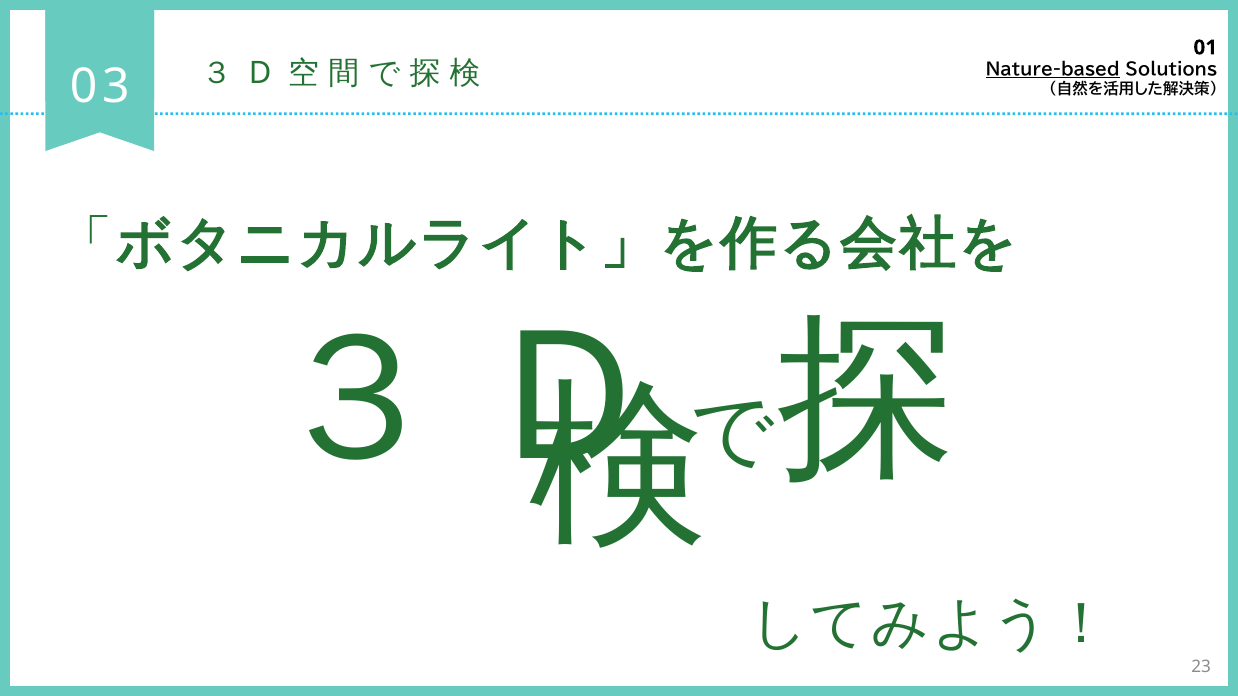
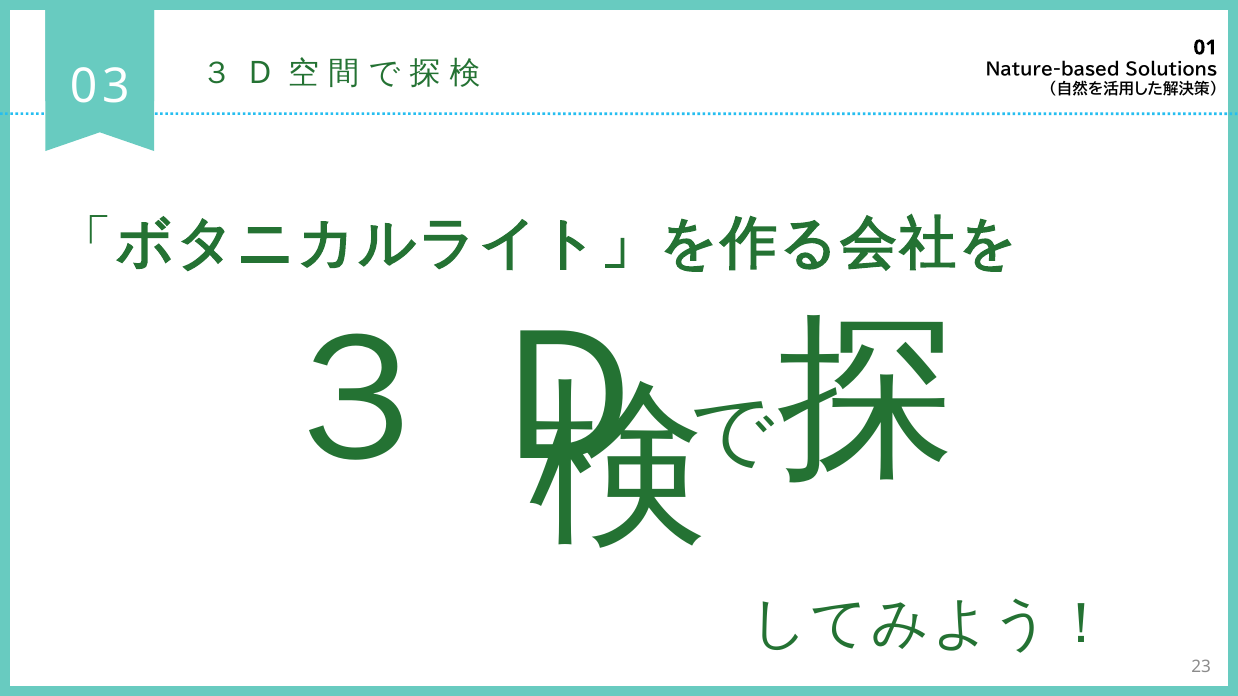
Nature-based underline: present -> none
